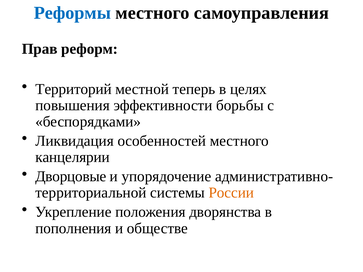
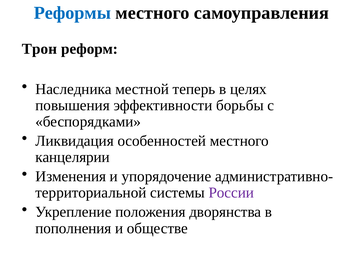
Прав: Прав -> Трон
Территорий: Территорий -> Наследника
Дворцовые: Дворцовые -> Изменения
России colour: orange -> purple
